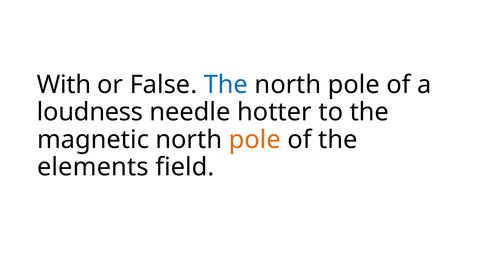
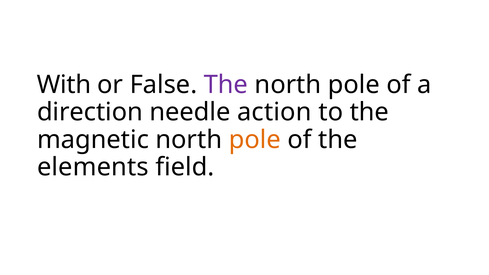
The at (226, 85) colour: blue -> purple
loudness: loudness -> direction
hotter: hotter -> action
